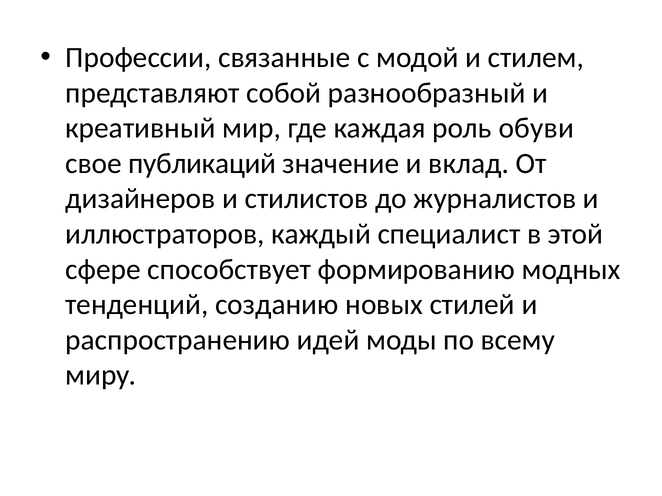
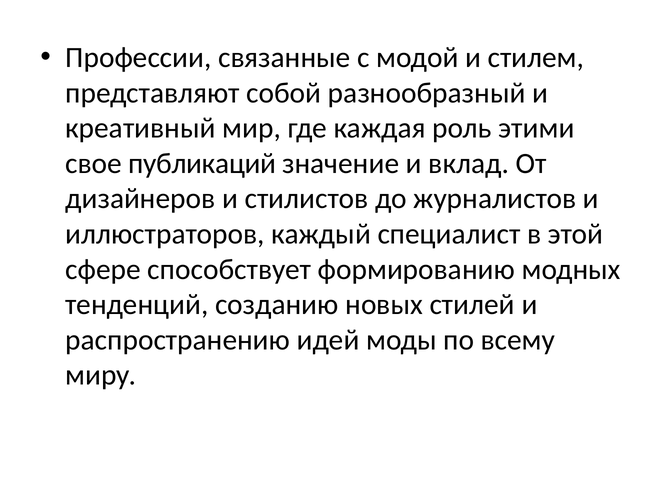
обуви: обуви -> этими
